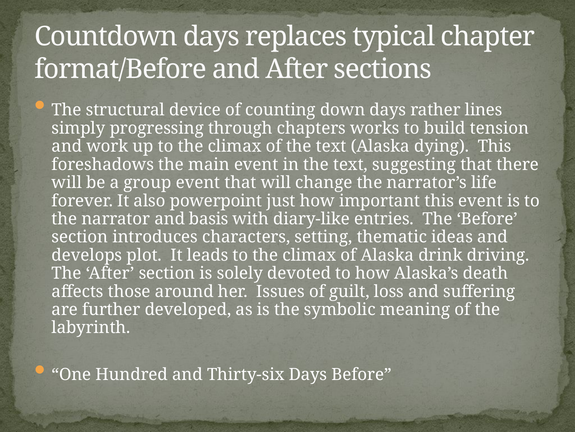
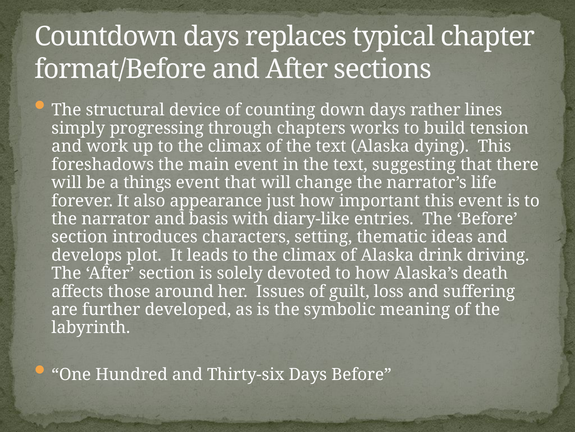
group: group -> things
powerpoint: powerpoint -> appearance
